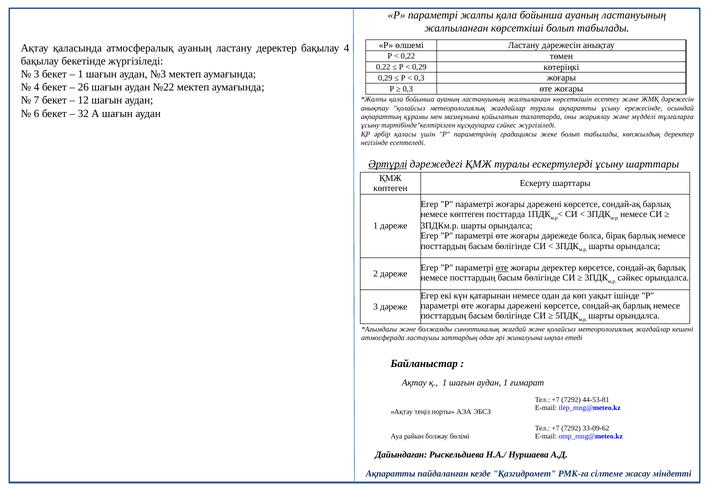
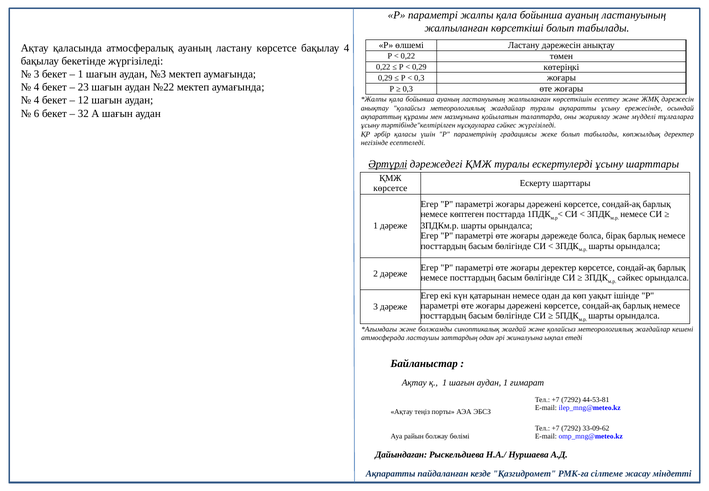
ластану деректер: деректер -> көрсетсе
26: 26 -> 23
7 at (37, 100): 7 -> 4
көптеген at (390, 188): көптеген -> көрсетсе
өте at (502, 268) underline: present -> none
